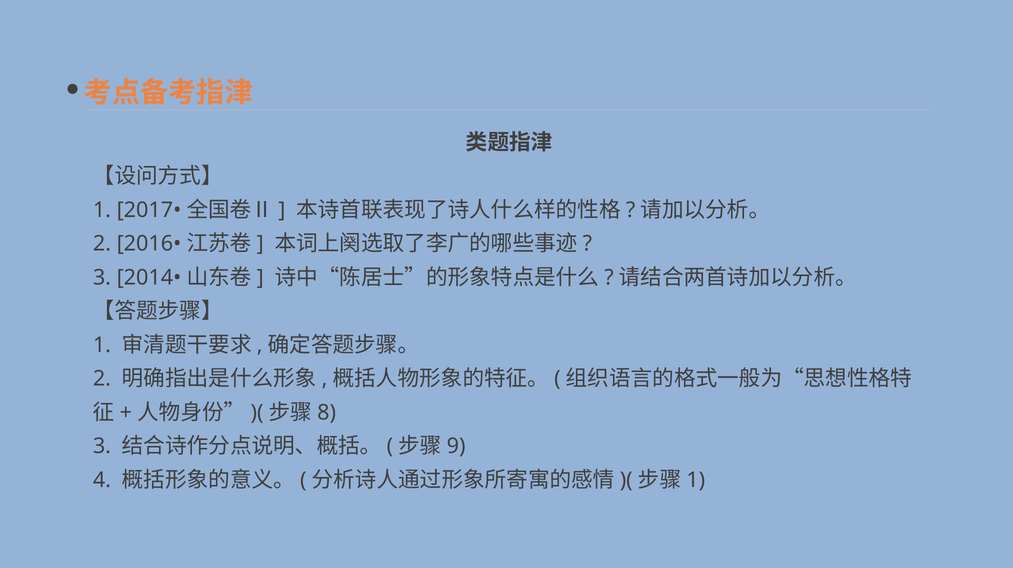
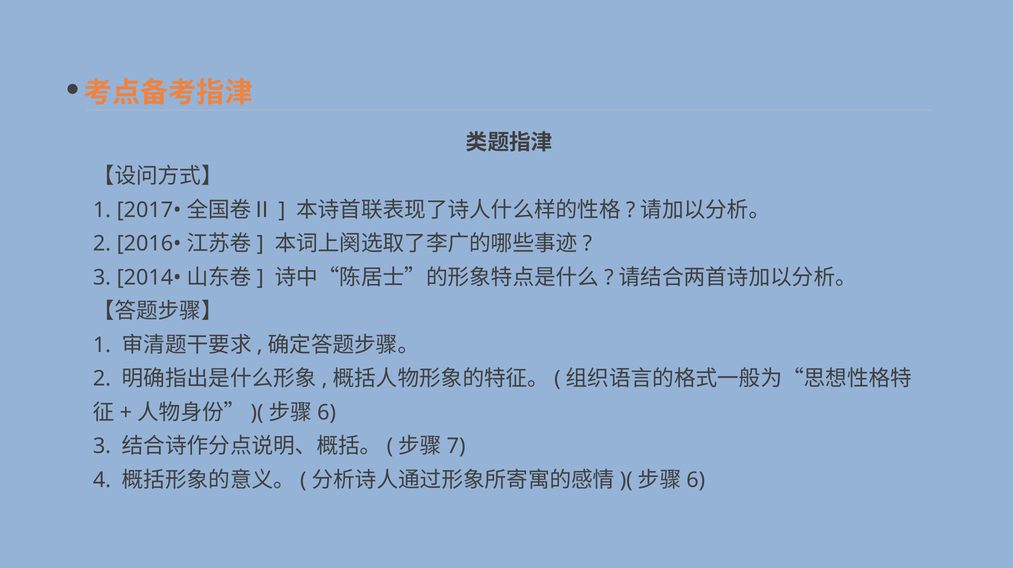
8 at (327, 412): 8 -> 6
9: 9 -> 7
1 at (696, 480): 1 -> 6
